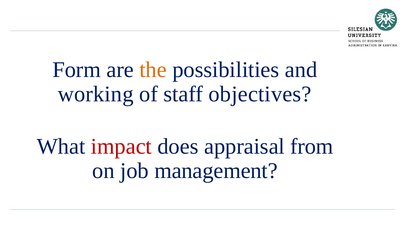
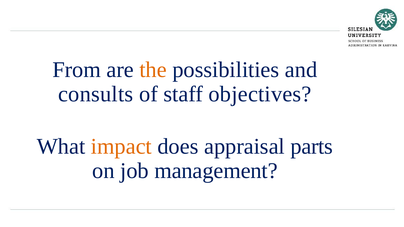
Form: Form -> From
working: working -> consults
impact colour: red -> orange
from: from -> parts
